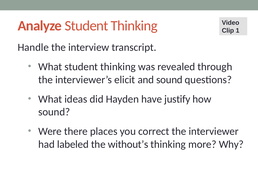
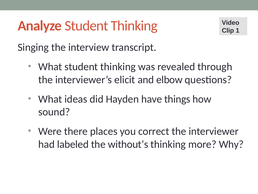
Handle: Handle -> Singing
and sound: sound -> elbow
justify: justify -> things
